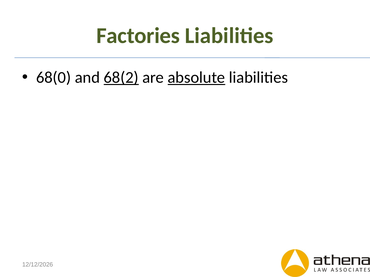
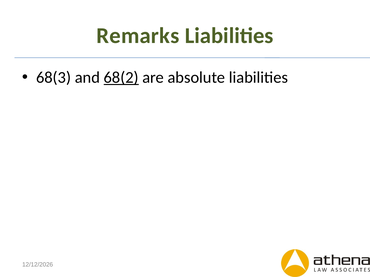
Factories: Factories -> Remarks
68(0: 68(0 -> 68(3
absolute underline: present -> none
